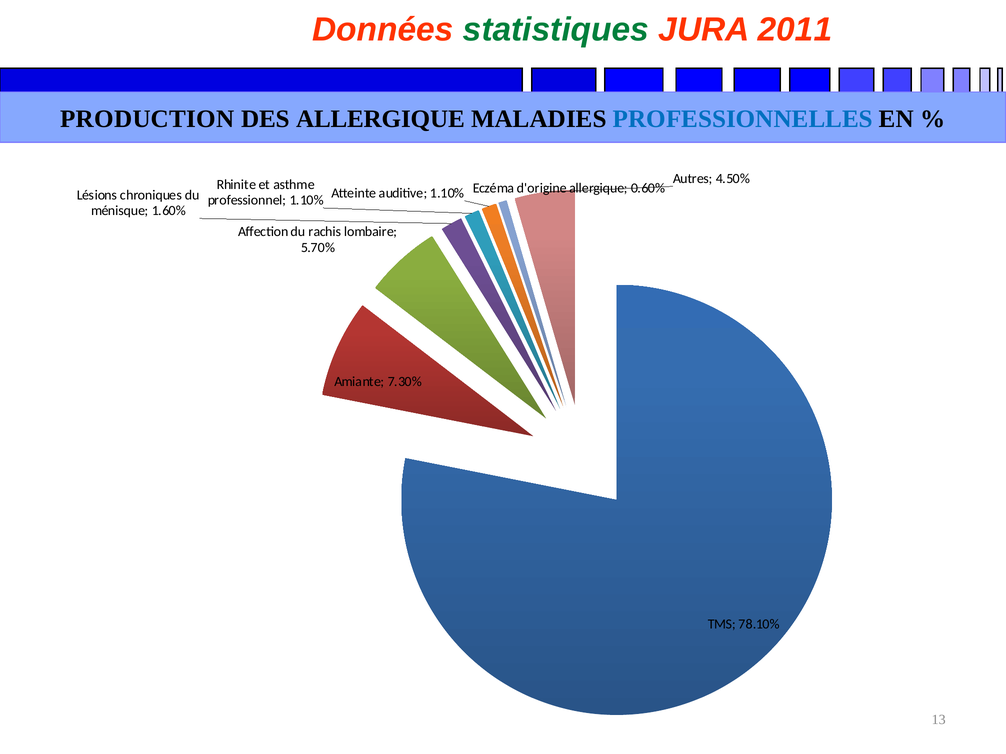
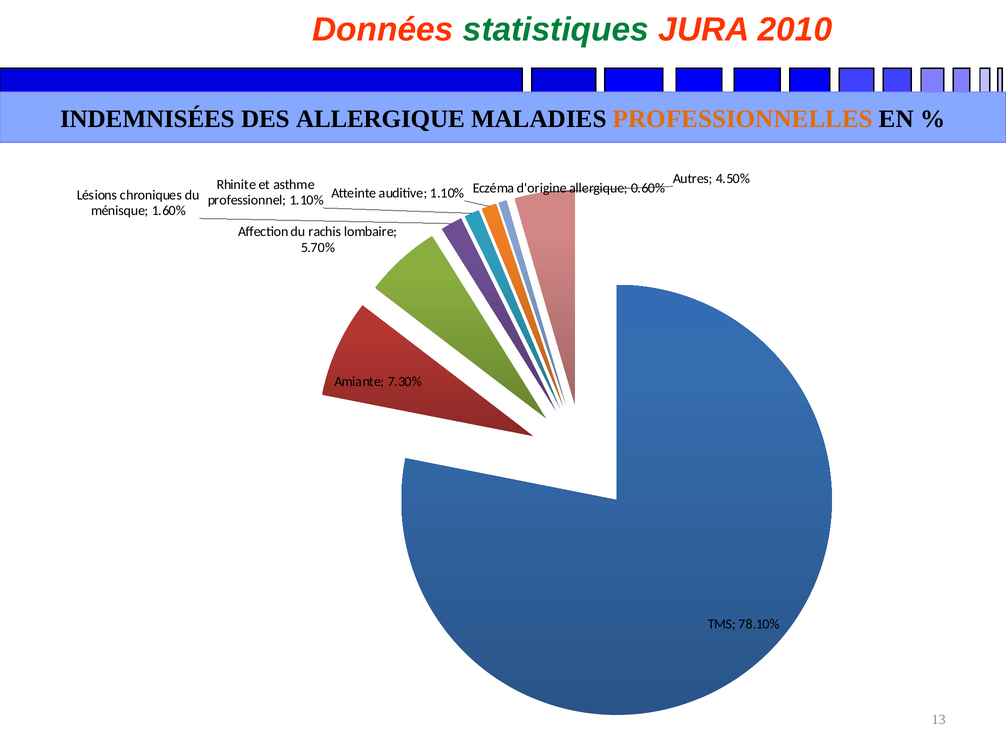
2011: 2011 -> 2010
PRODUCTION: PRODUCTION -> INDEMNISÉES
PROFESSIONNELLES colour: blue -> orange
